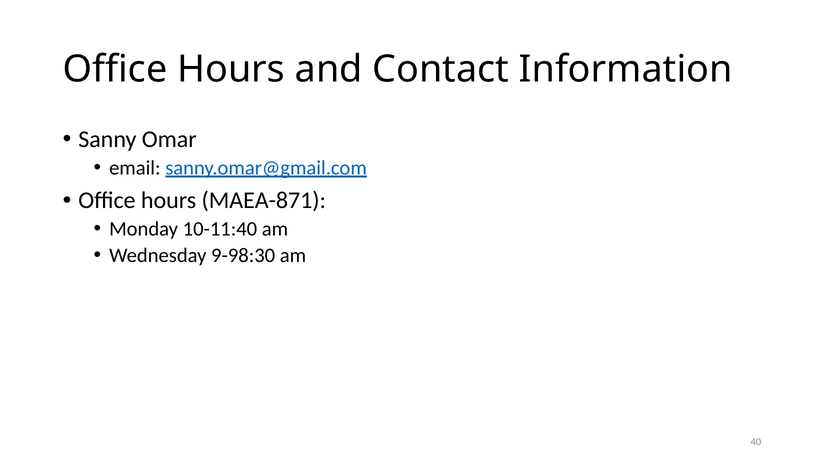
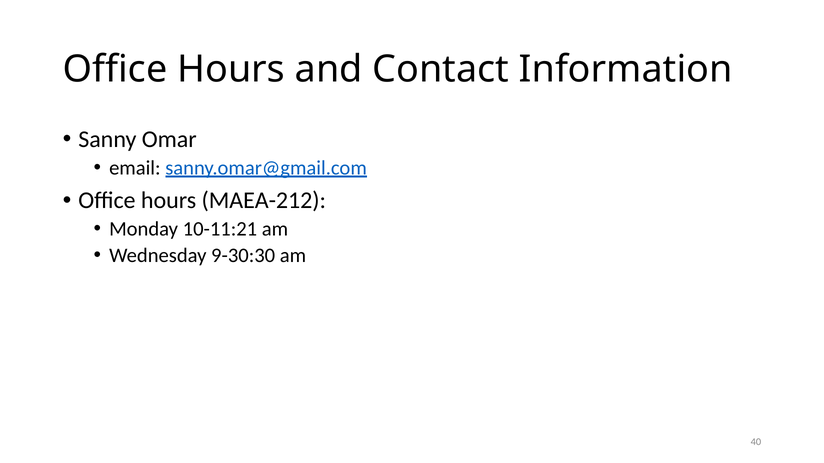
MAEA-871: MAEA-871 -> MAEA-212
10-11:40: 10-11:40 -> 10-11:21
9-98:30: 9-98:30 -> 9-30:30
